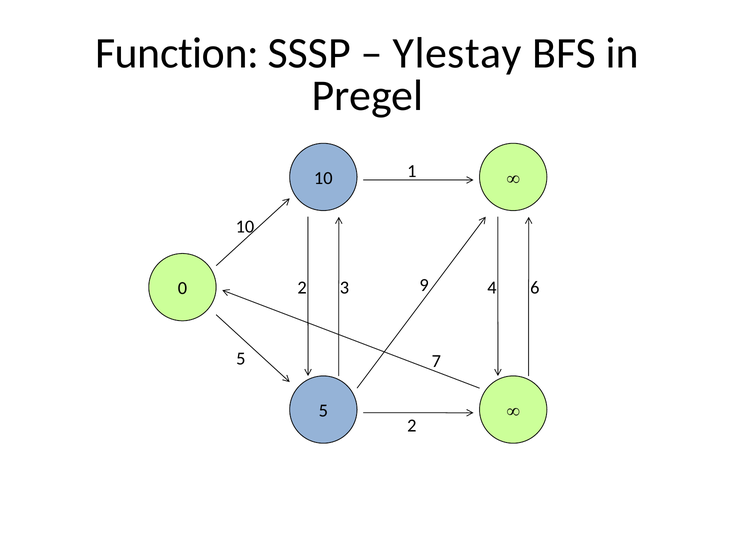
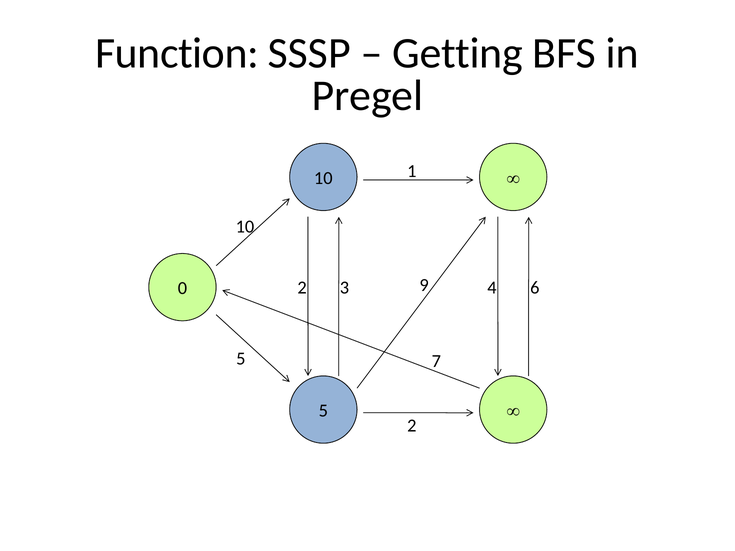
Ylestay: Ylestay -> Getting
